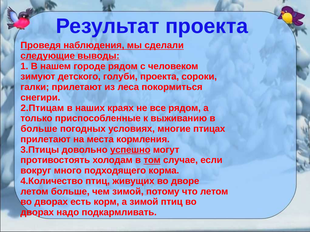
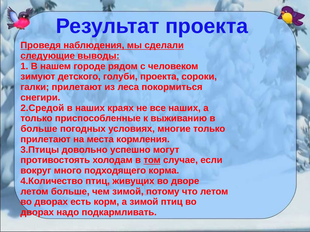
2.Птицам: 2.Птицам -> 2.Средой
все рядом: рядом -> наших
многие птицах: птицах -> только
успешно underline: present -> none
